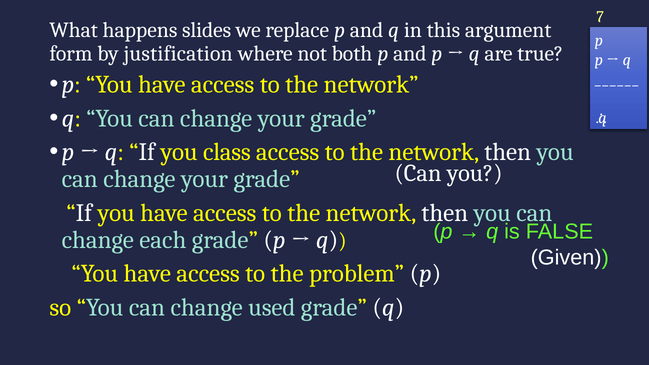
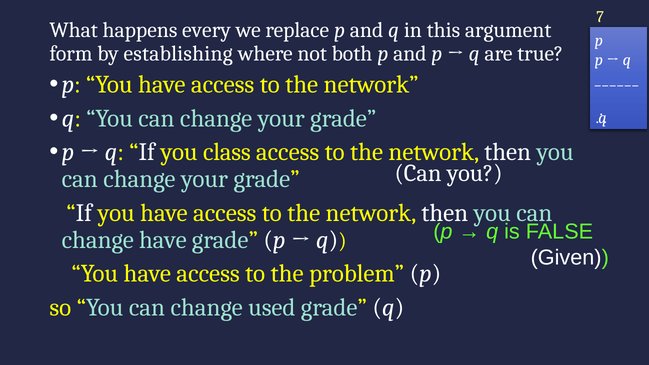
slides: slides -> every
justification: justification -> establishing
change each: each -> have
